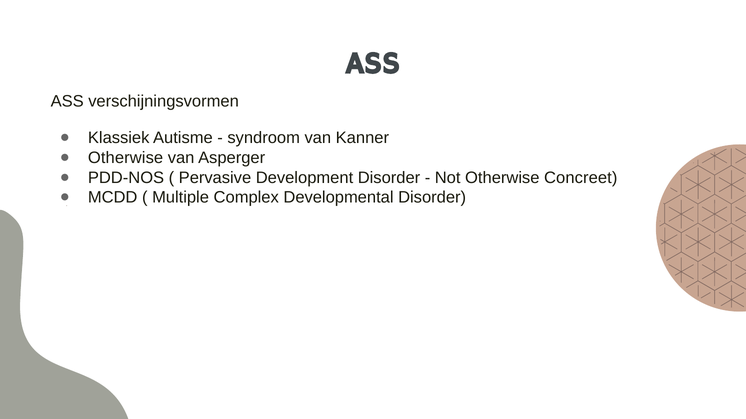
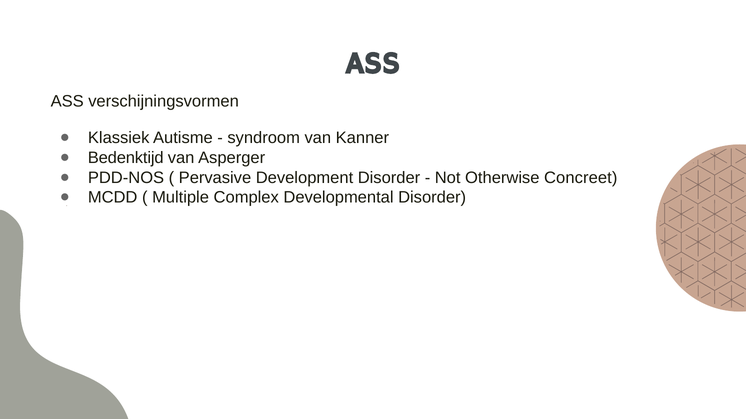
Otherwise at (126, 158): Otherwise -> Bedenktijd
